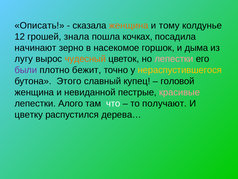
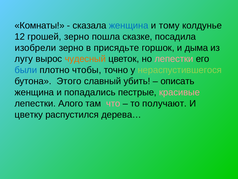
Описать: Описать -> Комнаты
женщина at (129, 25) colour: orange -> blue
грошей знала: знала -> зерно
кочках: кочках -> сказке
начинают: начинают -> изобрели
насекомое: насекомое -> присядьте
были colour: purple -> blue
бежит: бежит -> чтобы
нераспустившегося colour: yellow -> light green
купец: купец -> убить
головой: головой -> описать
невиданной: невиданной -> попадались
что colour: white -> pink
